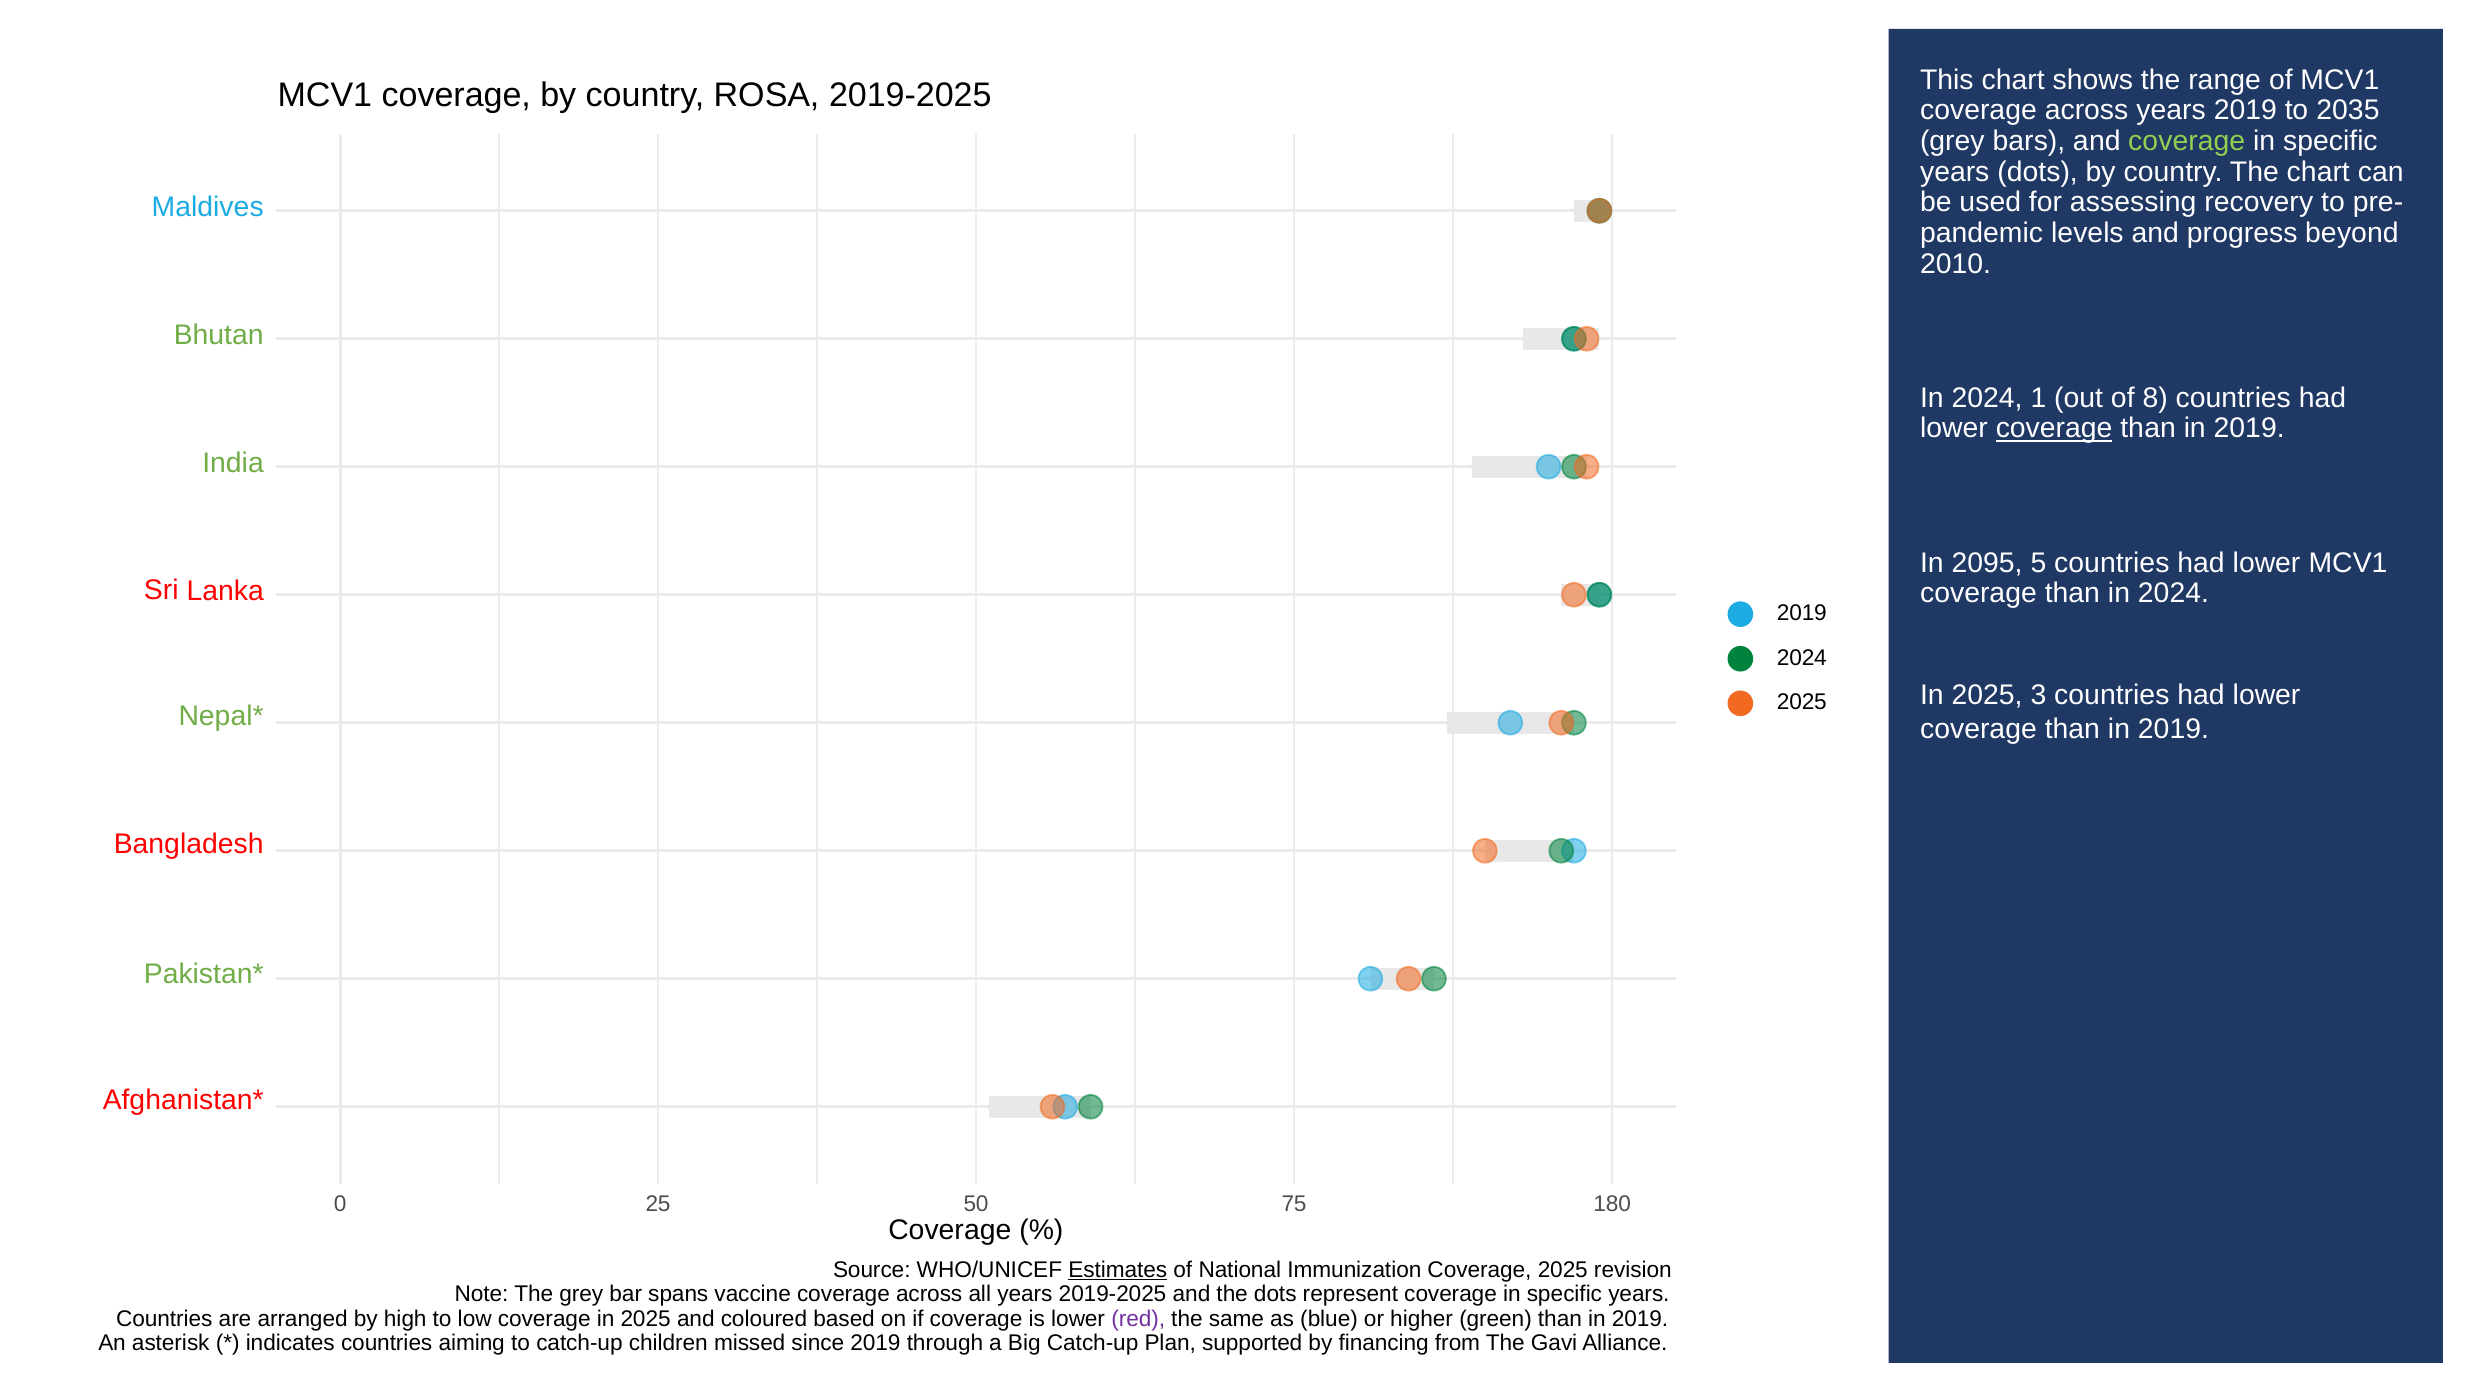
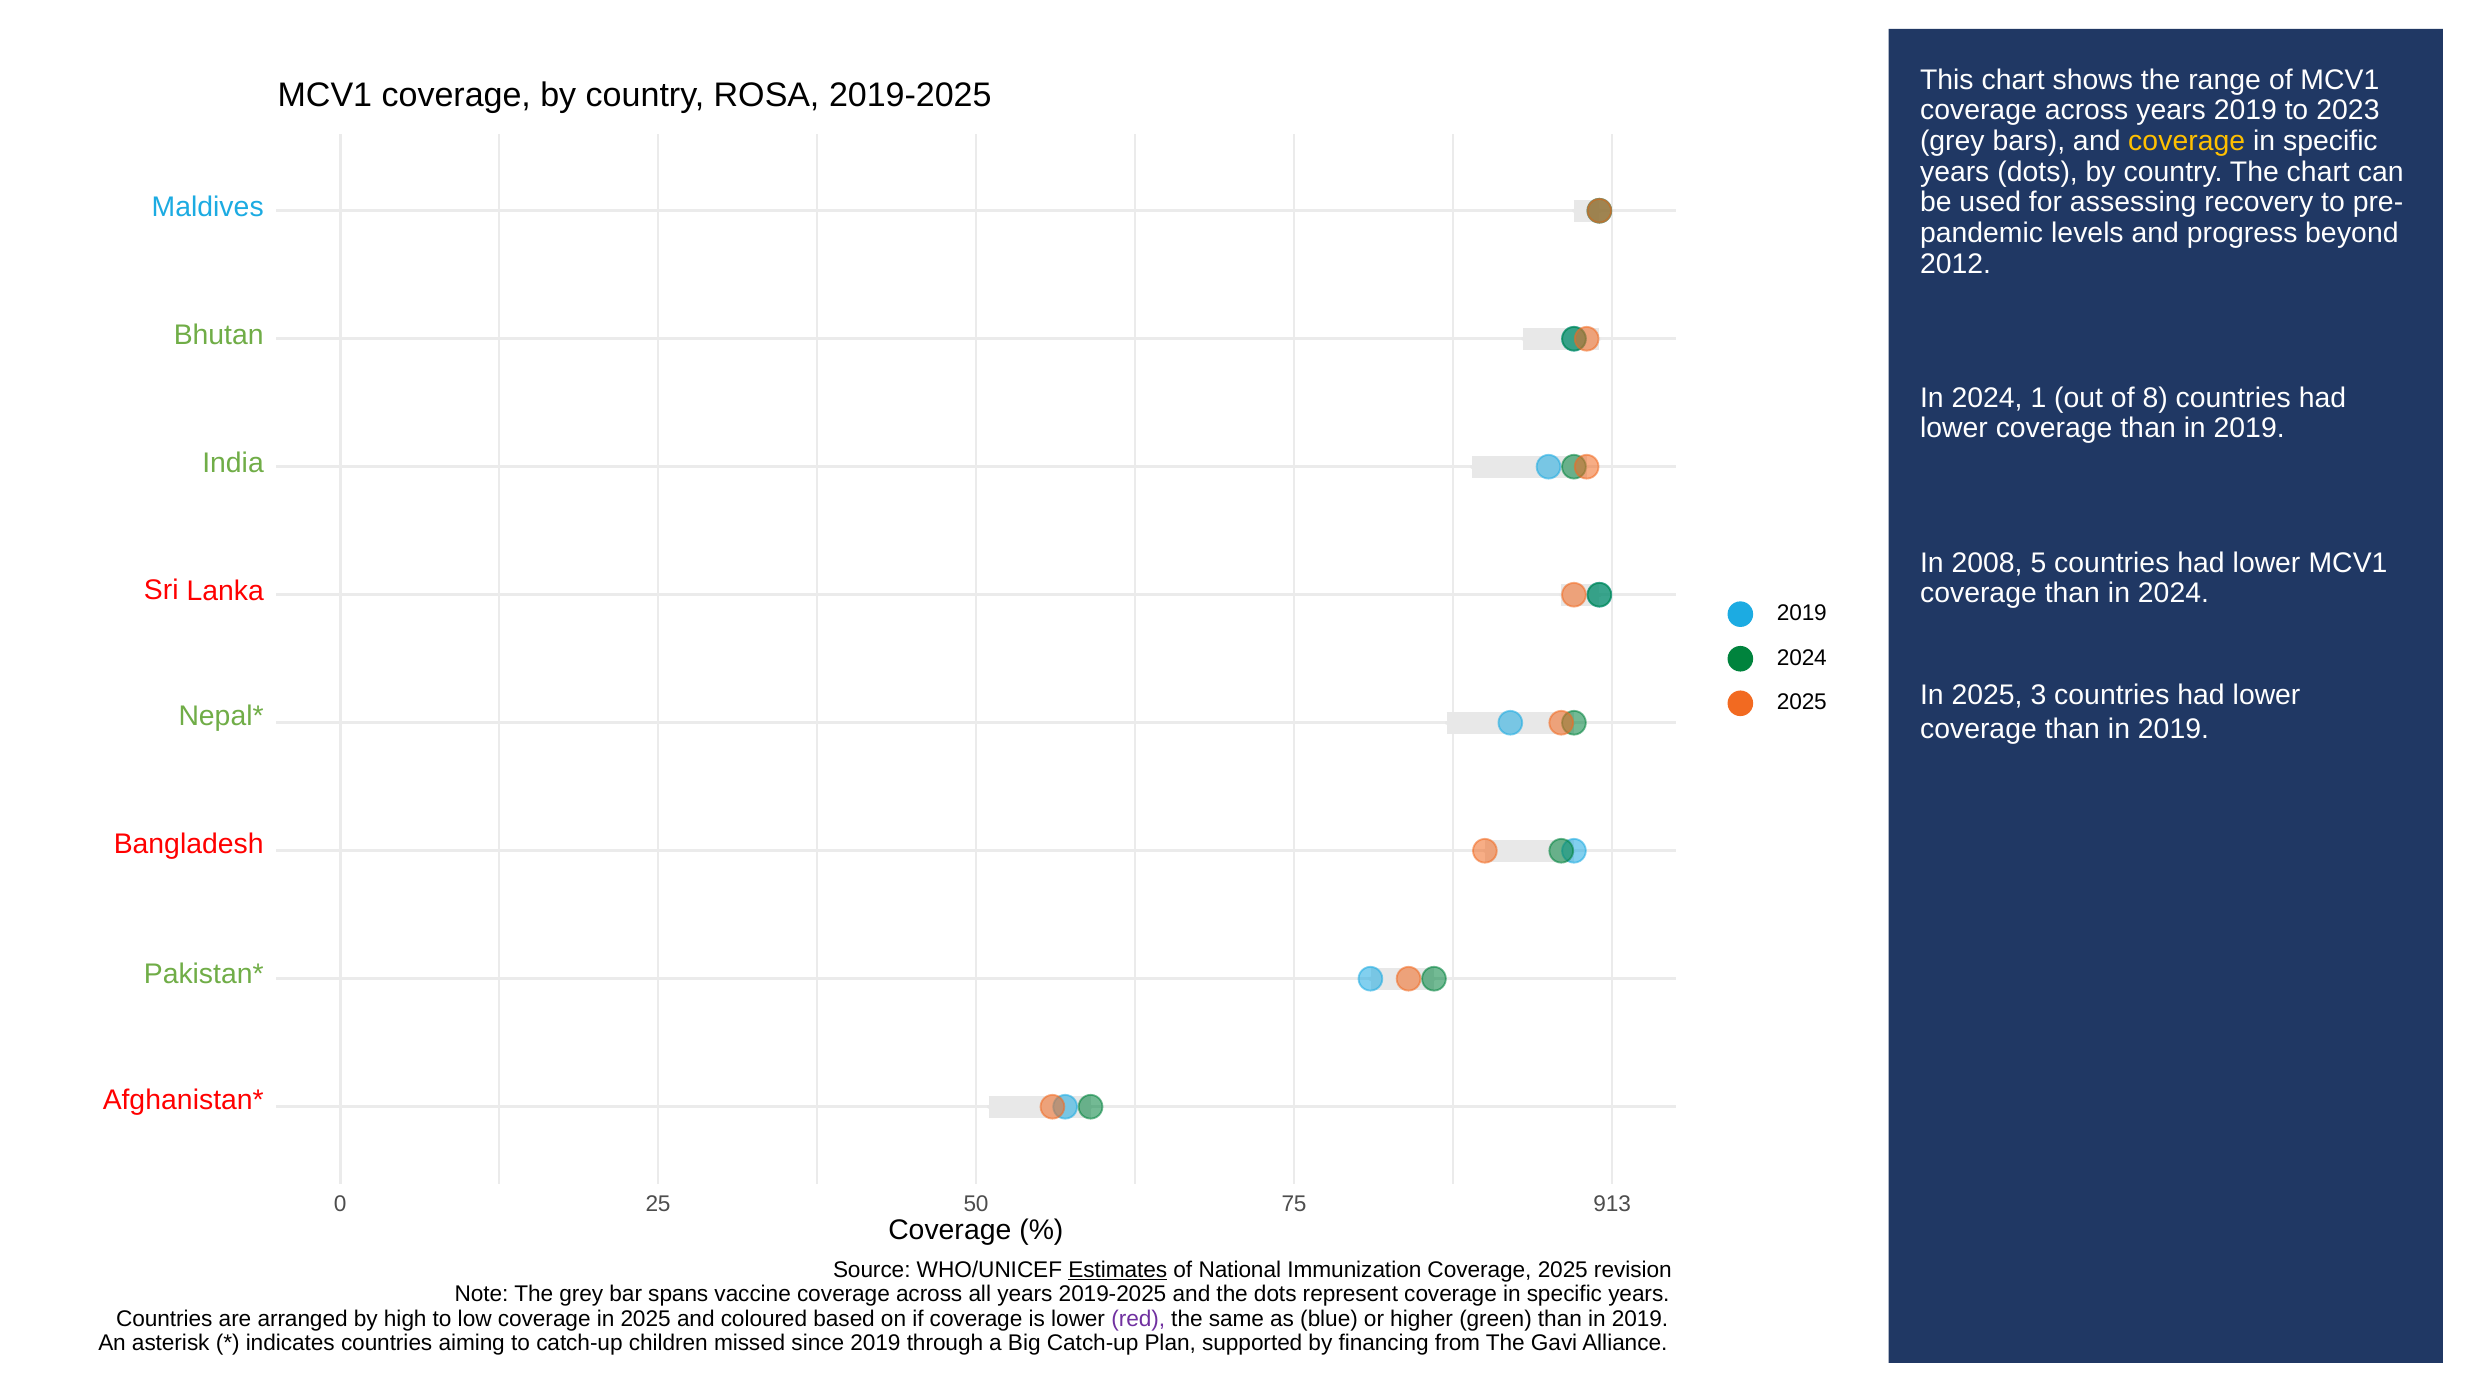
2035: 2035 -> 2023
coverage at (2187, 141) colour: light green -> yellow
2010: 2010 -> 2012
coverage at (2054, 429) underline: present -> none
2095: 2095 -> 2008
180: 180 -> 913
